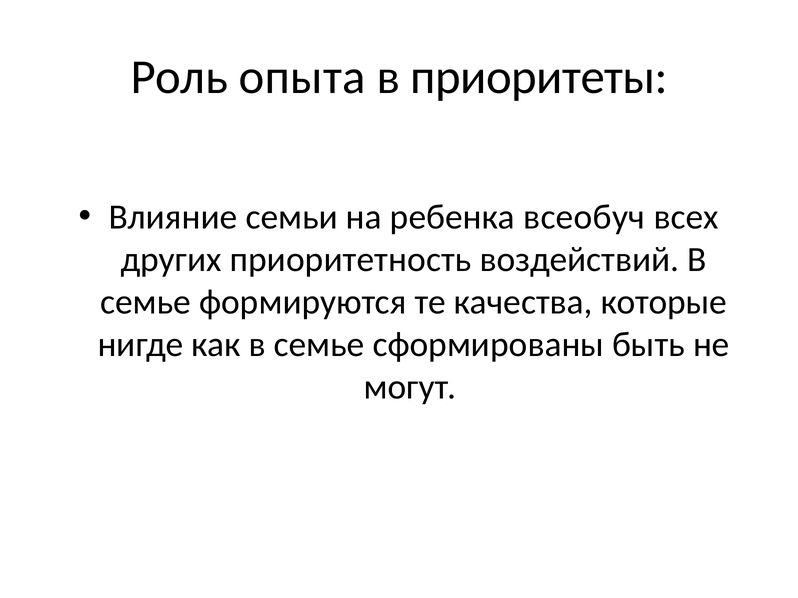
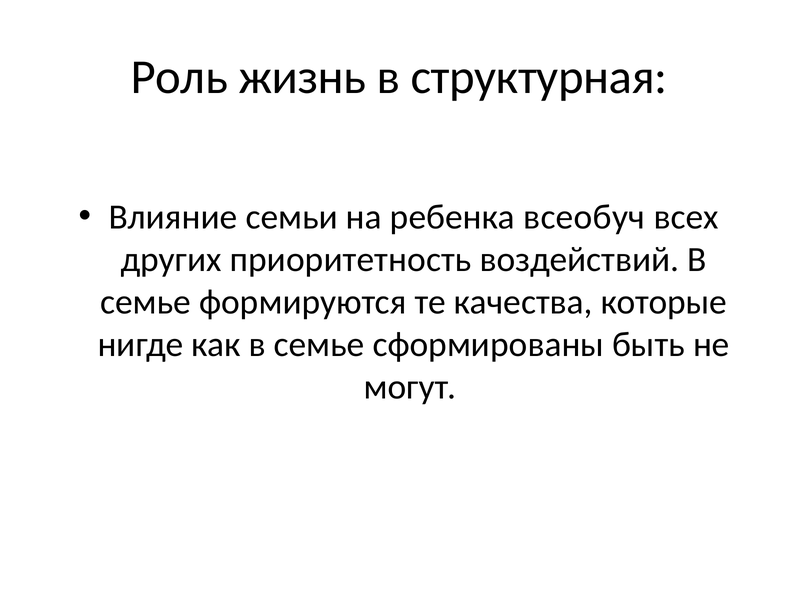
опыта: опыта -> жизнь
приоритеты: приоритеты -> структурная
